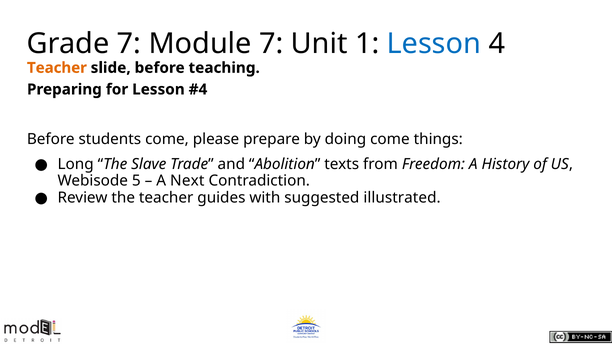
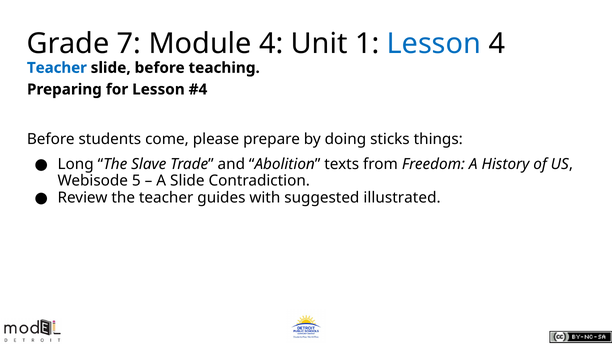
Module 7: 7 -> 4
Teacher at (57, 68) colour: orange -> blue
doing come: come -> sticks
A Next: Next -> Slide
